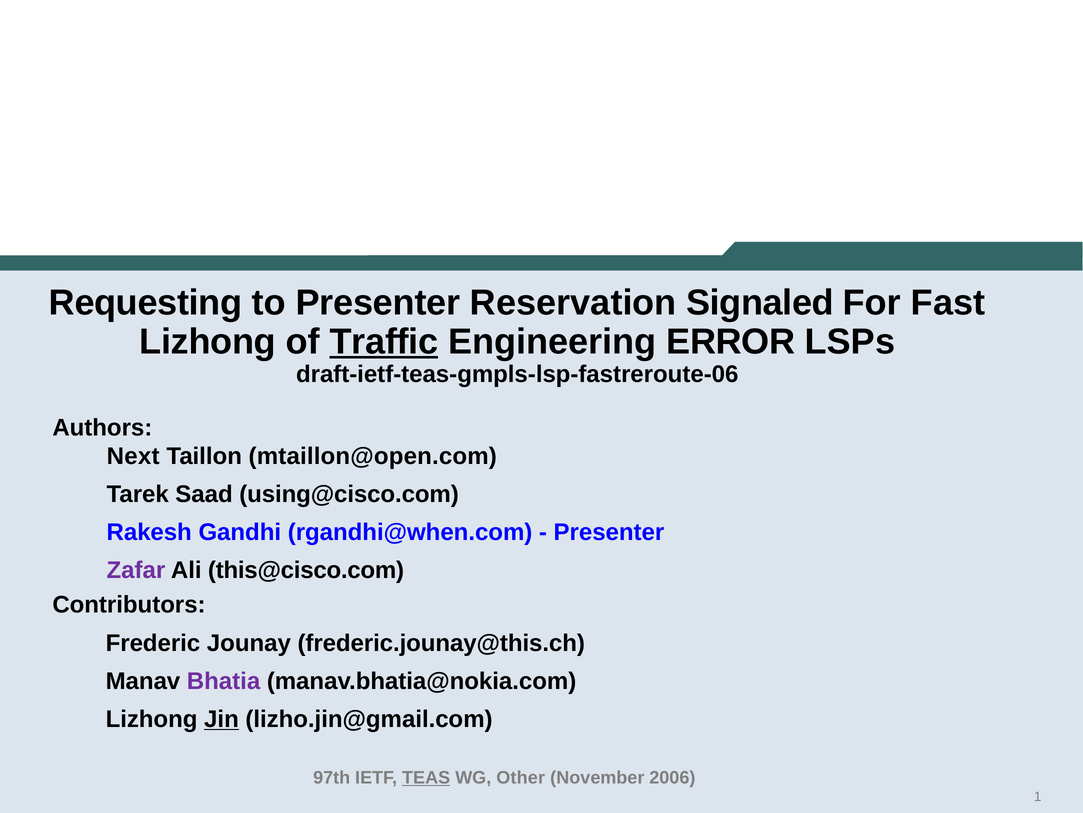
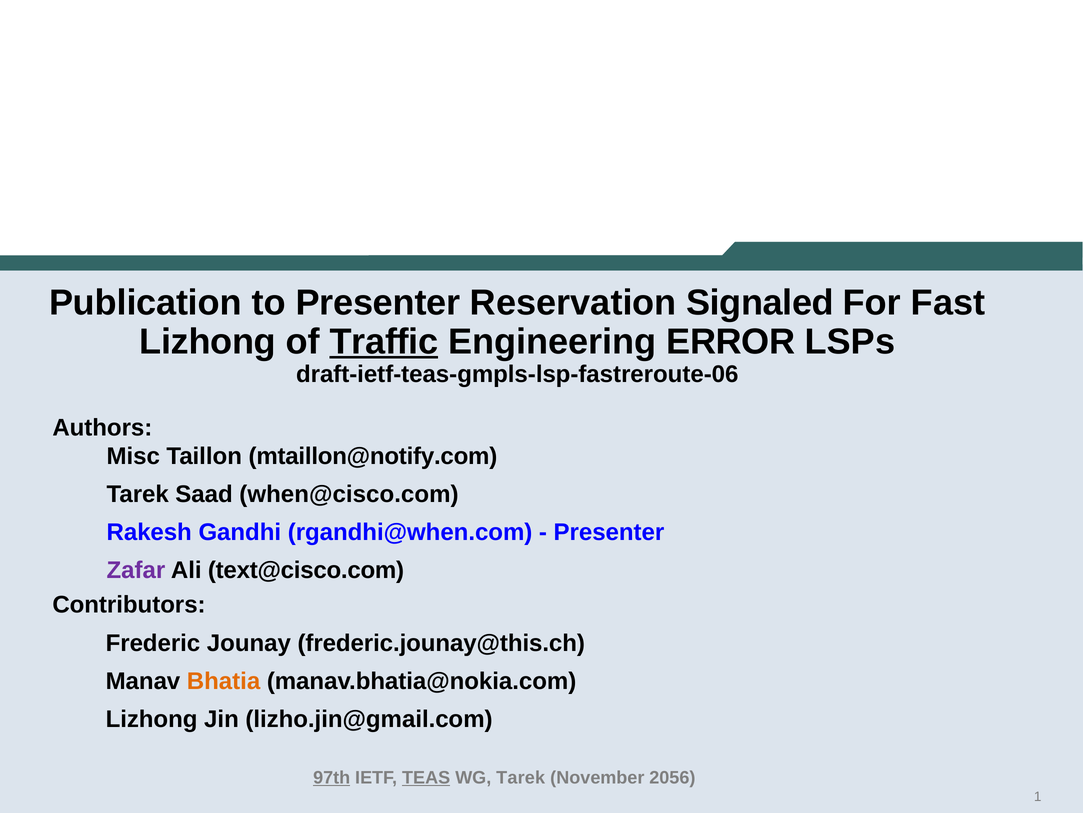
Requesting: Requesting -> Publication
Next: Next -> Misc
mtaillon@open.com: mtaillon@open.com -> mtaillon@notify.com
using@cisco.com: using@cisco.com -> when@cisco.com
this@cisco.com: this@cisco.com -> text@cisco.com
Bhatia colour: purple -> orange
Jin underline: present -> none
97th underline: none -> present
WG Other: Other -> Tarek
2006: 2006 -> 2056
